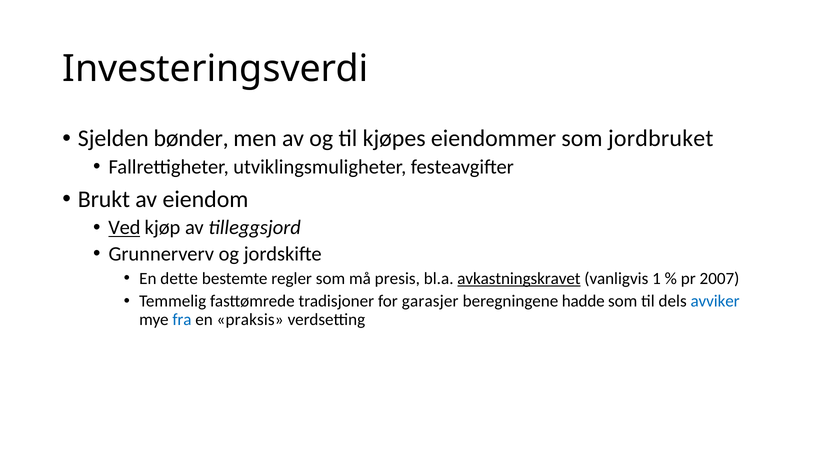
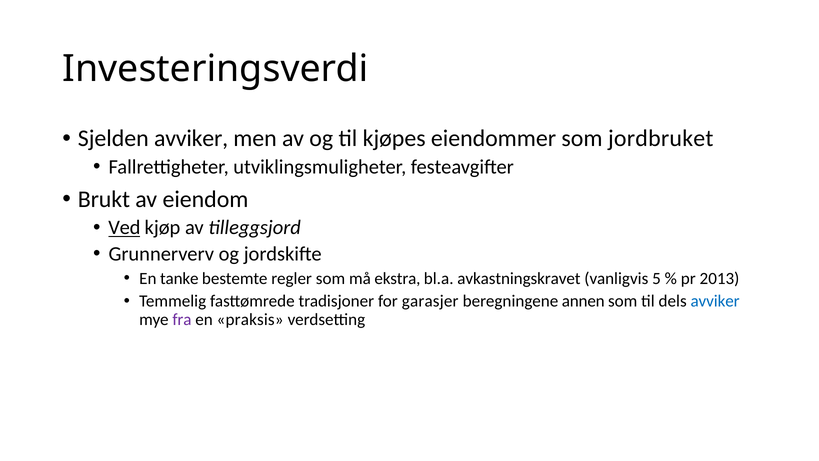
Sjelden bønder: bønder -> avviker
dette: dette -> tanke
presis: presis -> ekstra
avkastningskravet underline: present -> none
1: 1 -> 5
2007: 2007 -> 2013
hadde: hadde -> annen
fra colour: blue -> purple
